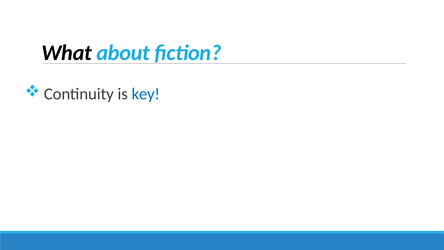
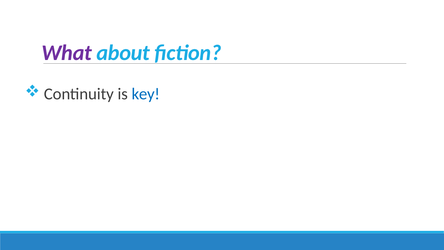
What colour: black -> purple
